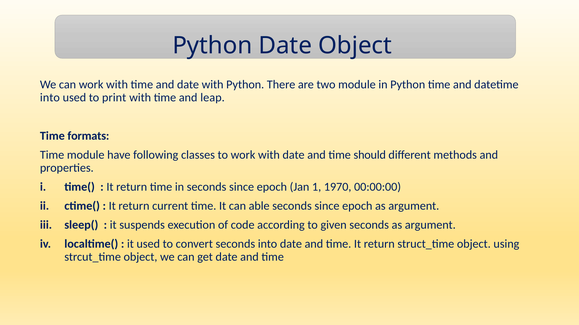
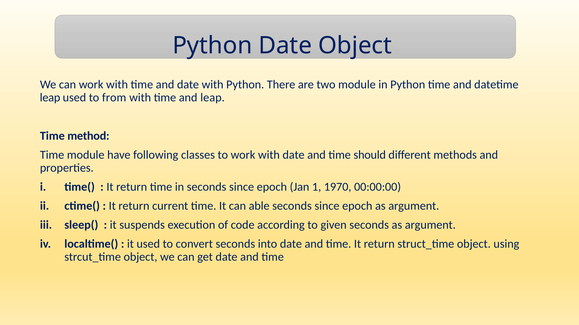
into at (50, 98): into -> leap
print: print -> from
formats: formats -> method
